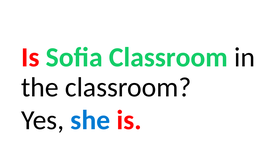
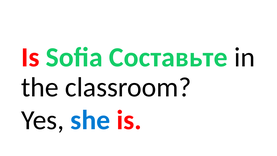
Sofia Classroom: Classroom -> Cоставьте
